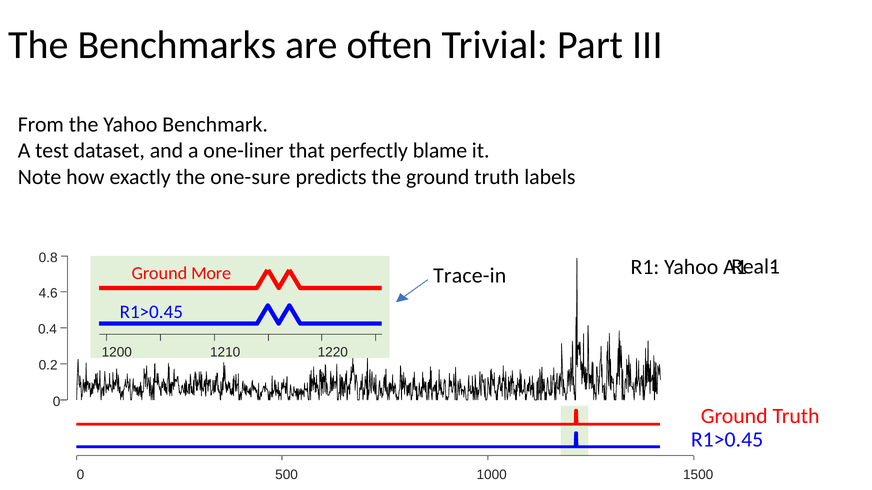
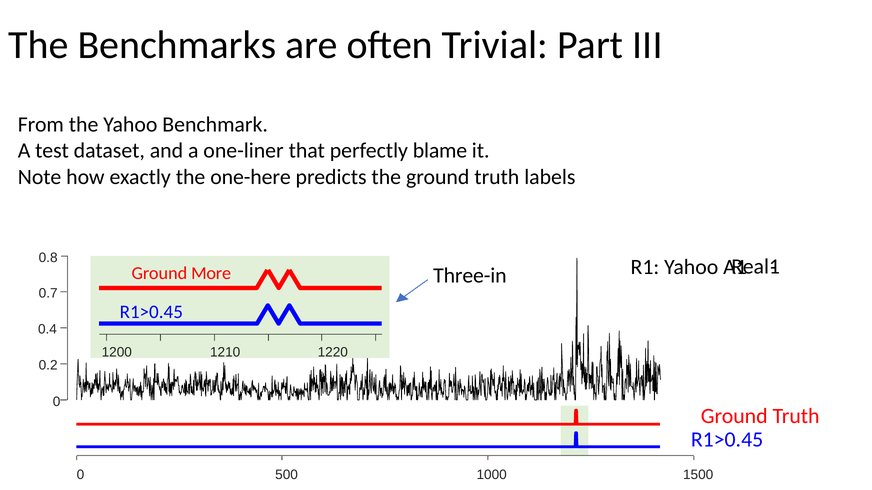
one-sure: one-sure -> one-here
Trace-in: Trace-in -> Three-in
4.6: 4.6 -> 0.7
